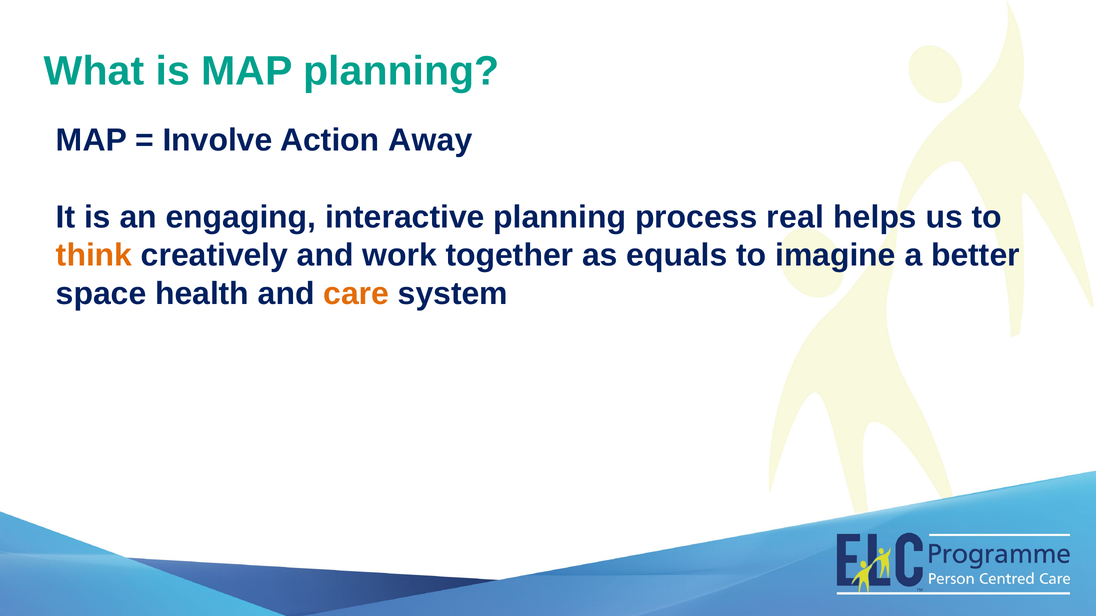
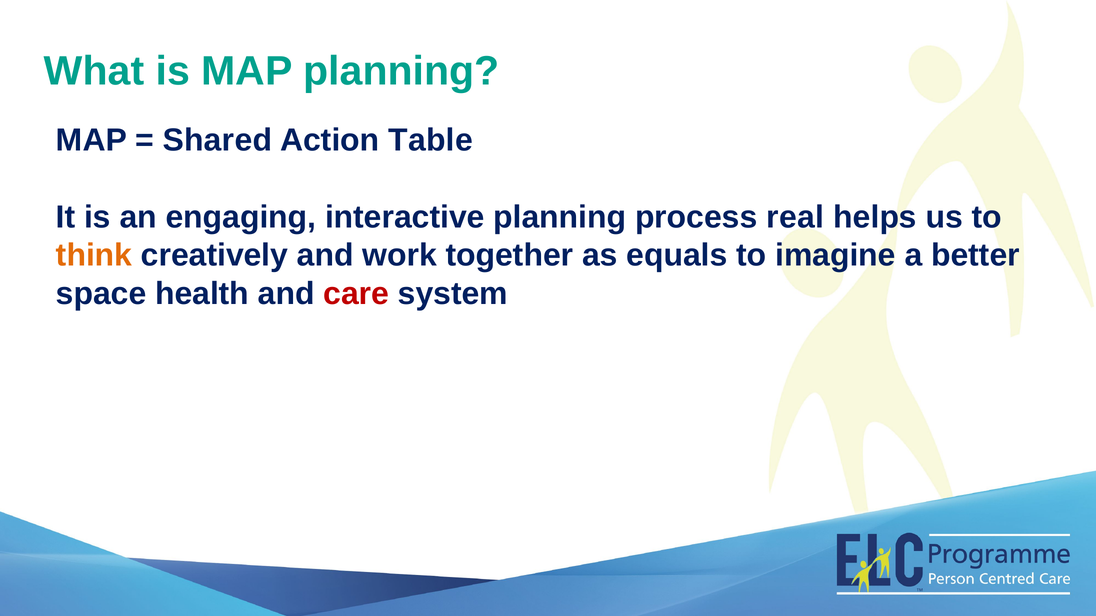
Involve: Involve -> Shared
Away: Away -> Table
care colour: orange -> red
